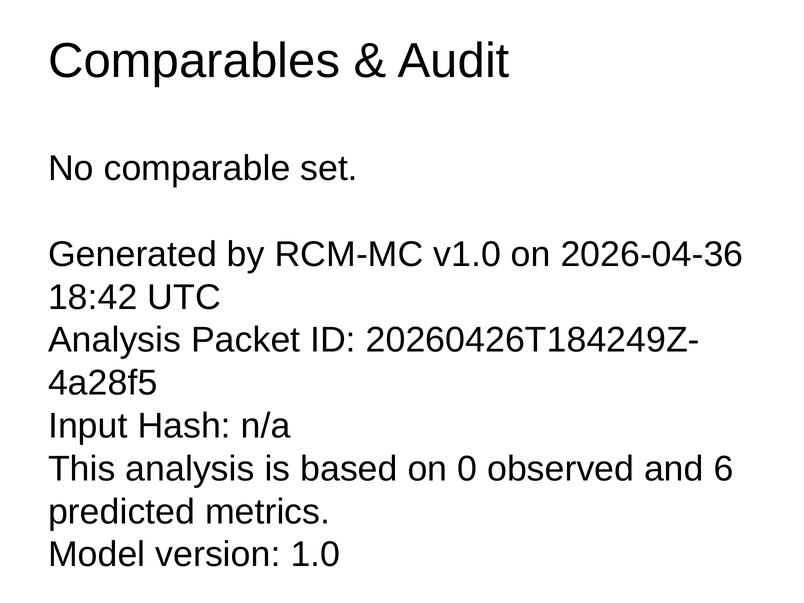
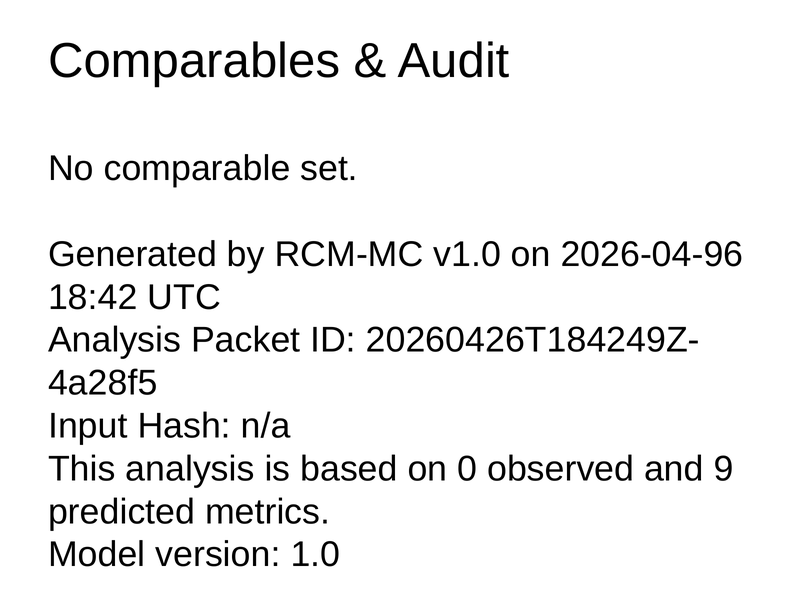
2026-04-36: 2026-04-36 -> 2026-04-96
6: 6 -> 9
